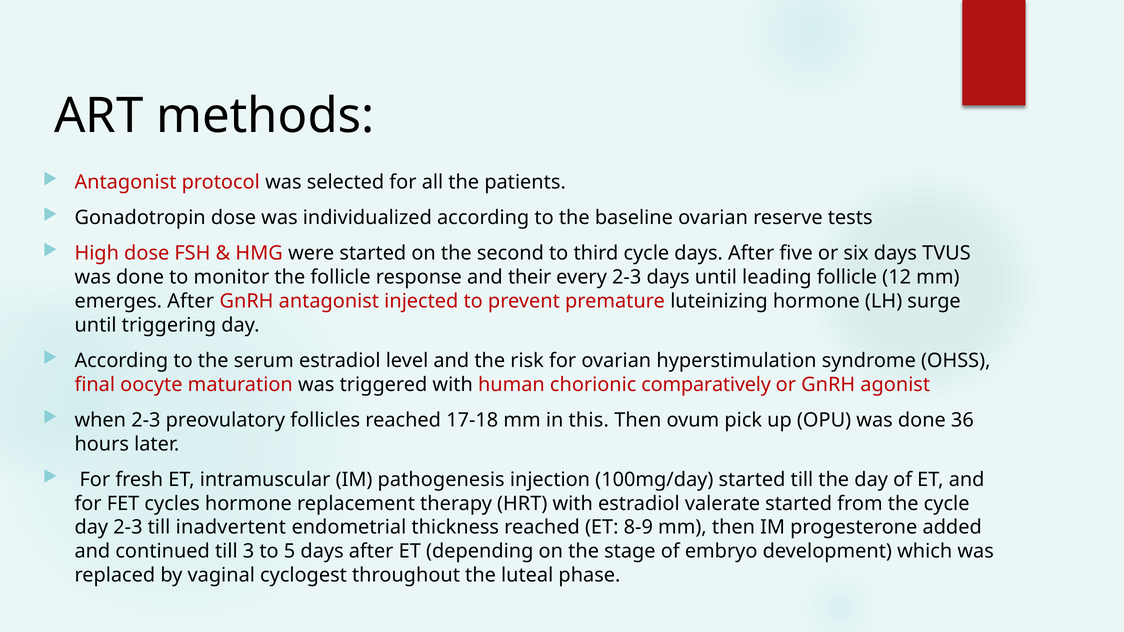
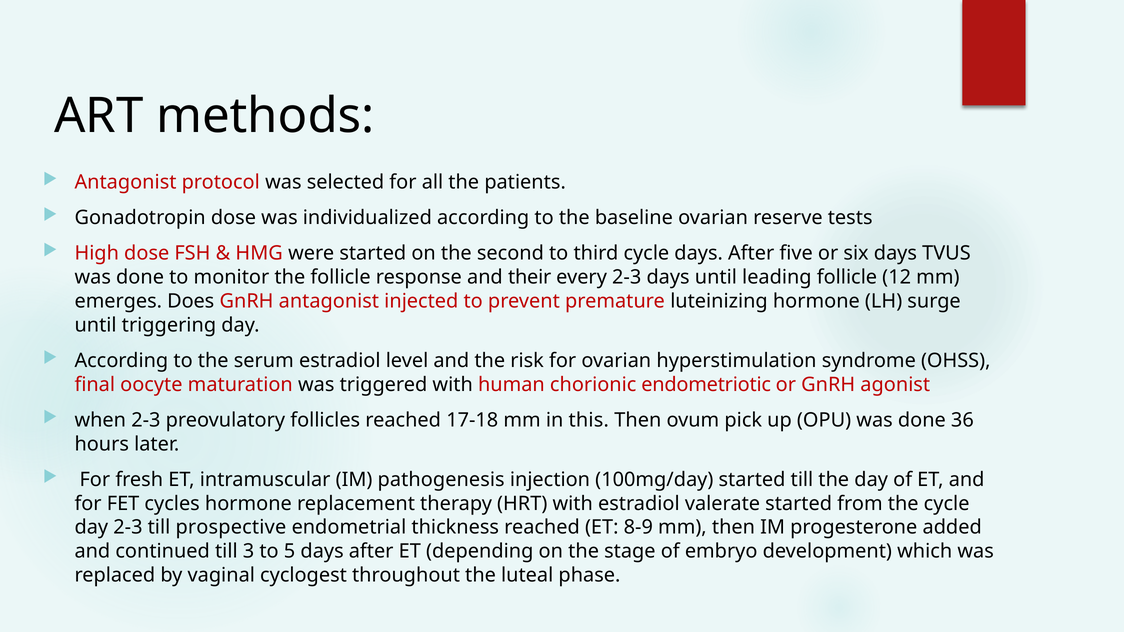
emerges After: After -> Does
comparatively: comparatively -> endometriotic
inadvertent: inadvertent -> prospective
